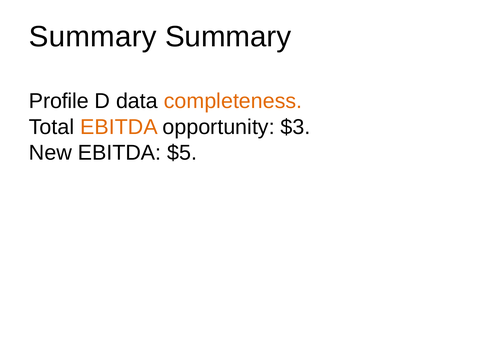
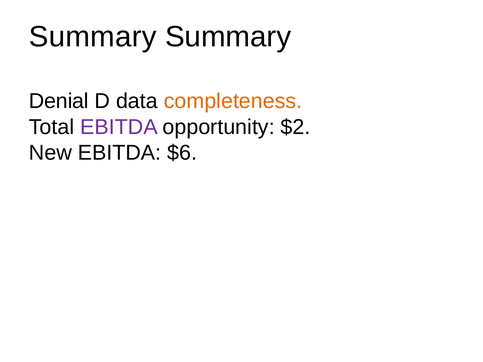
Profile: Profile -> Denial
EBITDA at (119, 127) colour: orange -> purple
$3: $3 -> $2
$5: $5 -> $6
